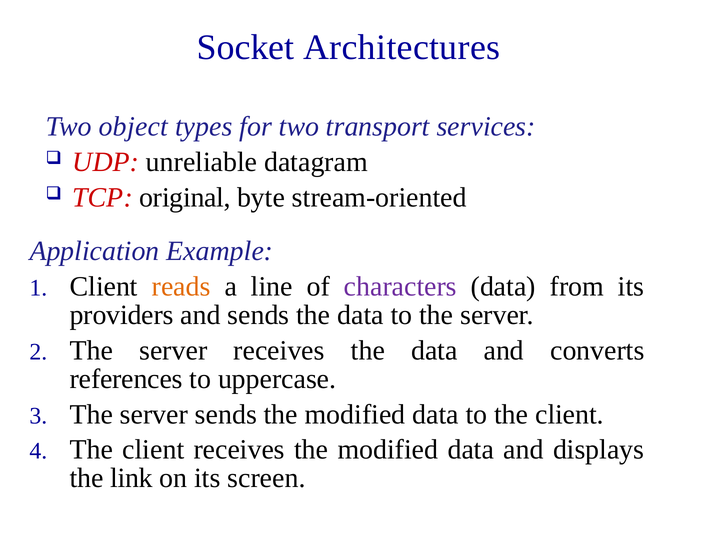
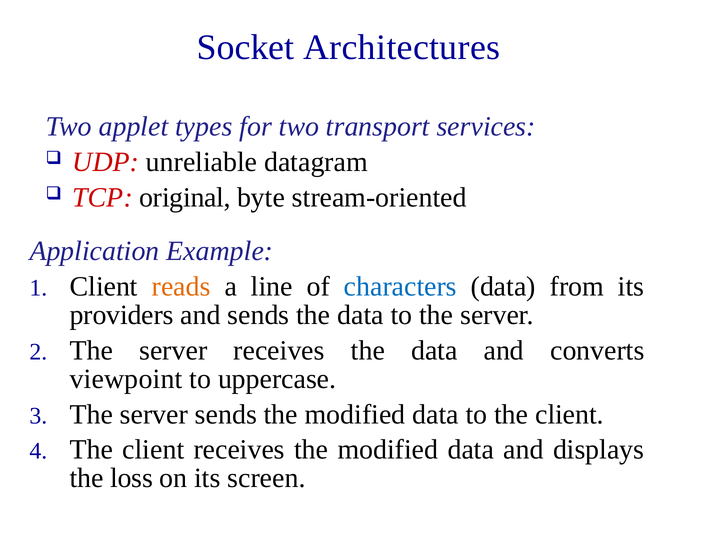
object: object -> applet
characters colour: purple -> blue
references: references -> viewpoint
link: link -> loss
